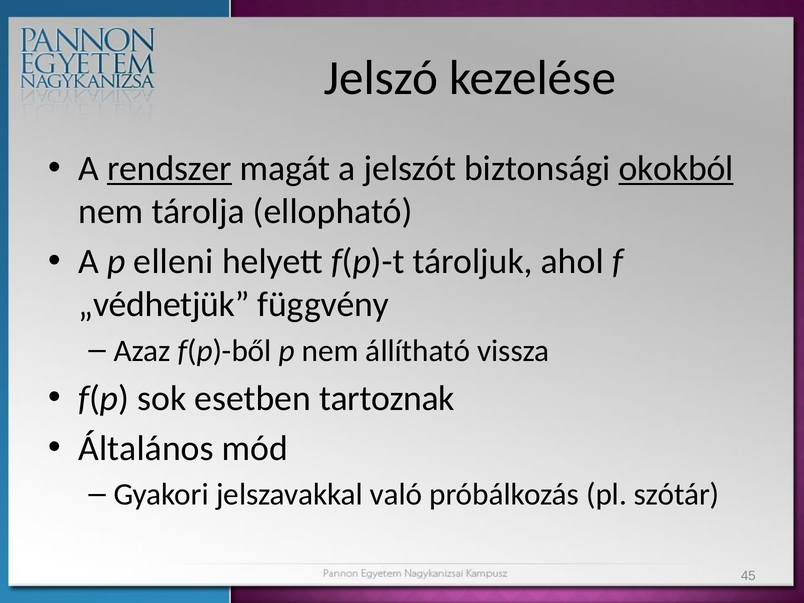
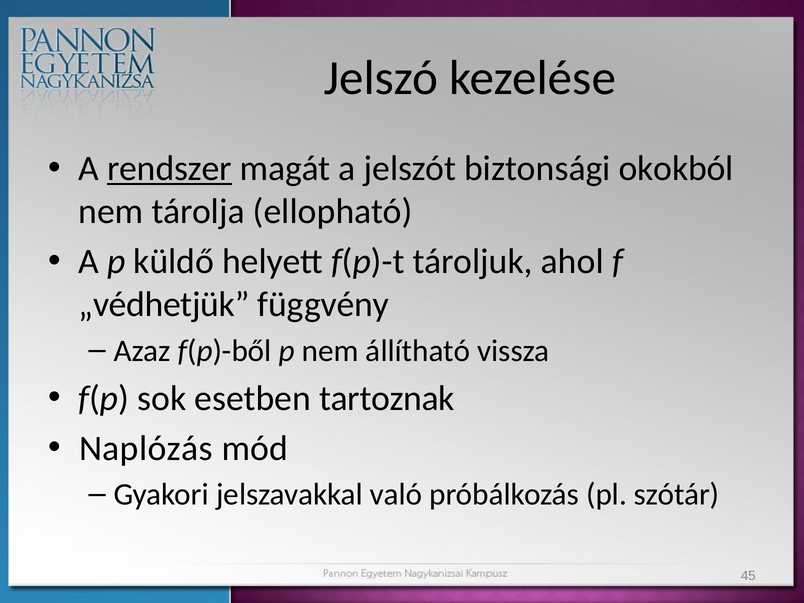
okokból underline: present -> none
elleni: elleni -> küldő
Általános: Általános -> Naplózás
